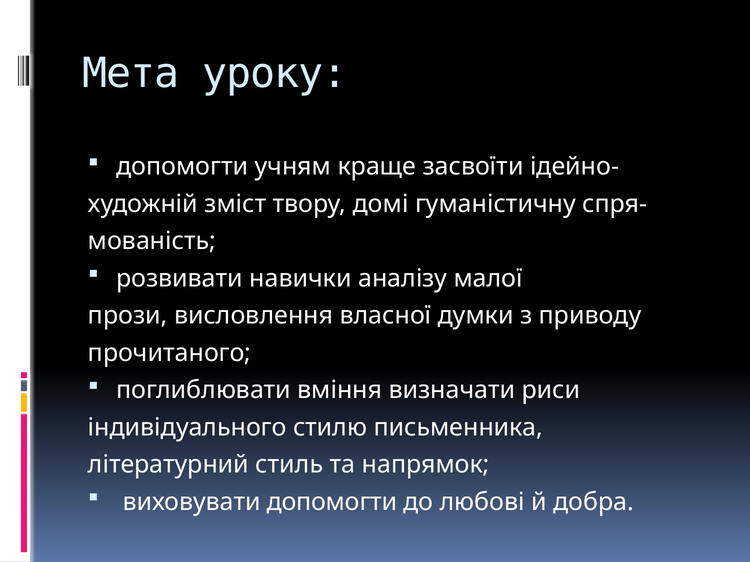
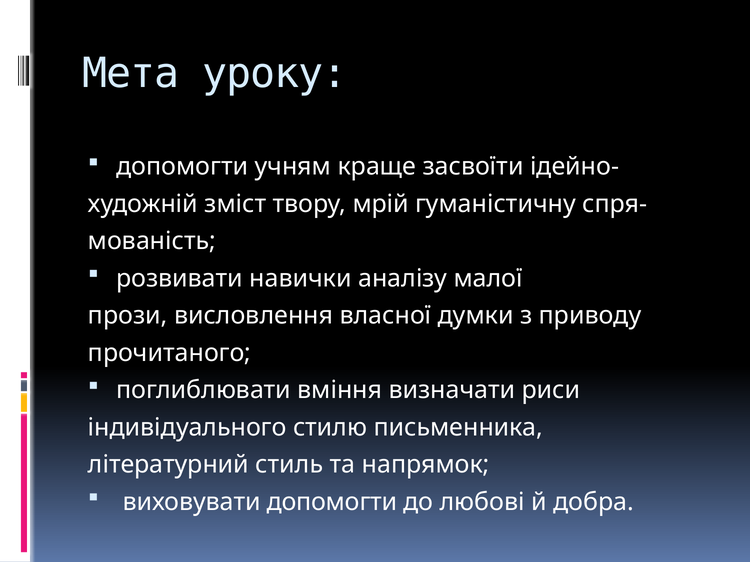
домі: домі -> мрій
